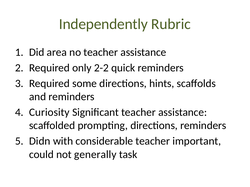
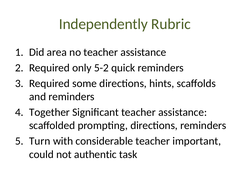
2-2: 2-2 -> 5-2
Curiosity: Curiosity -> Together
Didn: Didn -> Turn
generally: generally -> authentic
